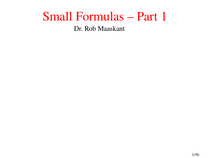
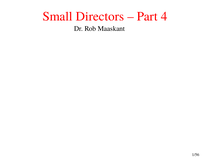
Formulas: Formulas -> Directors
1: 1 -> 4
